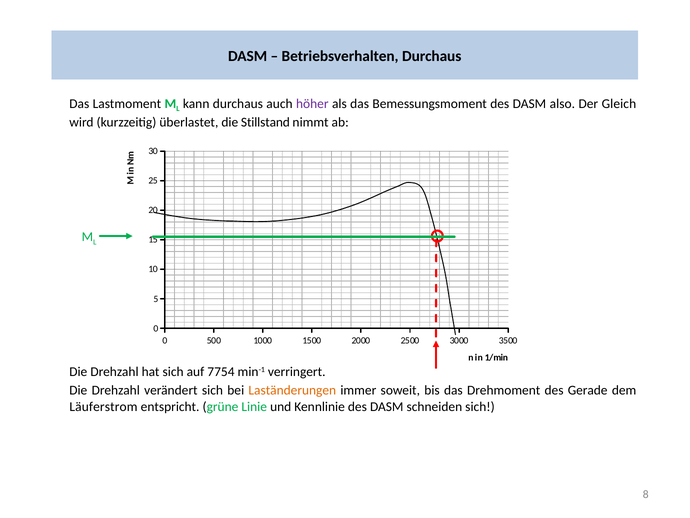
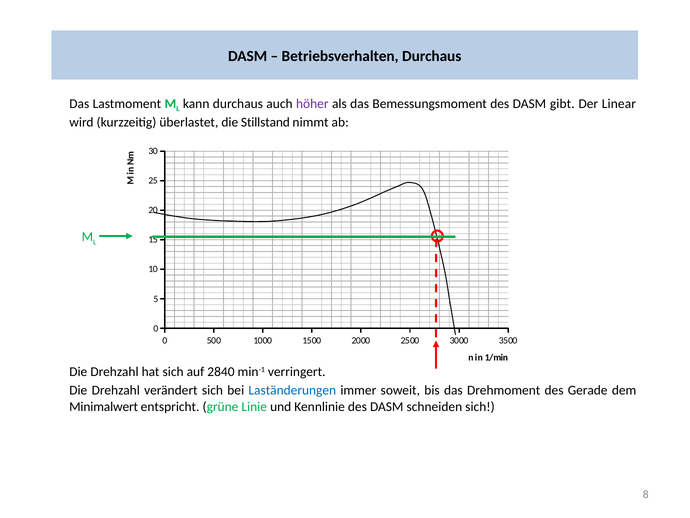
also: also -> gibt
Gleich: Gleich -> Linear
7754: 7754 -> 2840
Laständerungen colour: orange -> blue
Läuferstrom: Läuferstrom -> Minimalwert
